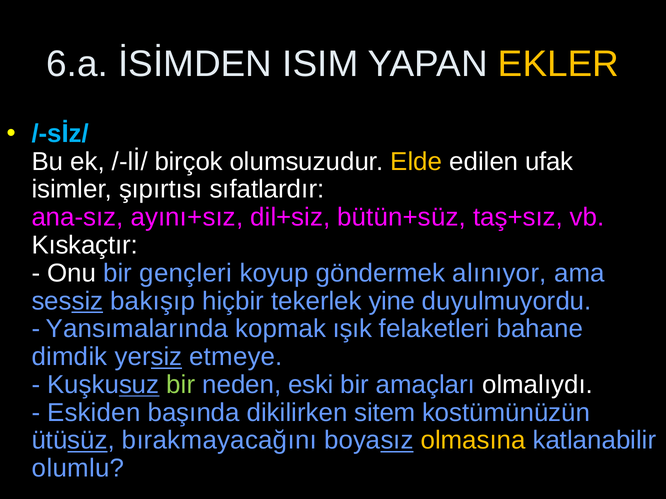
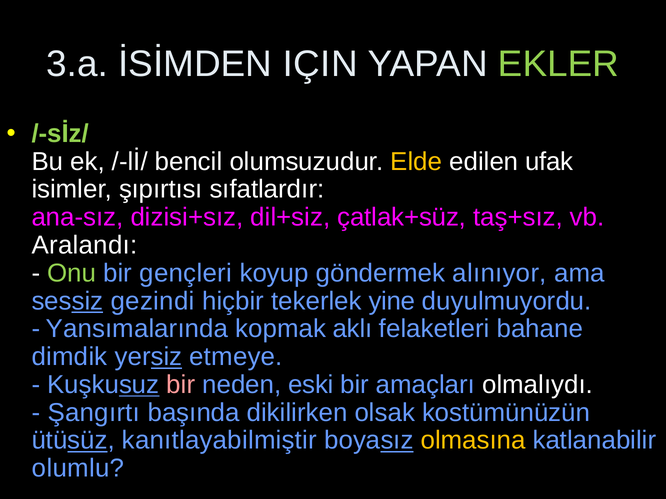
6.a: 6.a -> 3.a
ISIM: ISIM -> IÇIN
EKLER colour: yellow -> light green
/-sİz/ colour: light blue -> light green
birçok: birçok -> bencil
ayını+sız: ayını+sız -> dizisi+sız
bütün+süz: bütün+süz -> çatlak+süz
Kıskaçtır: Kıskaçtır -> Aralandı
Onu colour: white -> light green
bakışıp: bakışıp -> gezindi
ışık: ışık -> aklı
bir at (181, 385) colour: light green -> pink
Eskiden: Eskiden -> Şangırtı
sitem: sitem -> olsak
bırakmayacağını: bırakmayacağını -> kanıtlayabilmiştir
